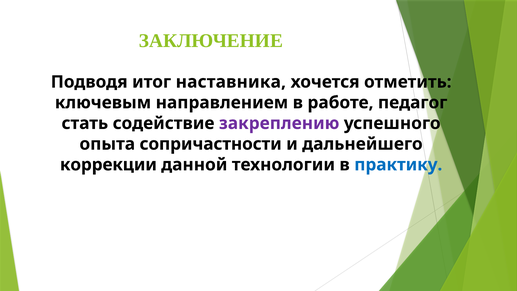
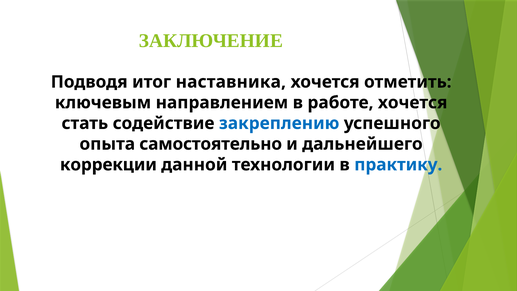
работе педагог: педагог -> хочется
закреплению colour: purple -> blue
сопричастности: сопричастности -> самостоятельно
